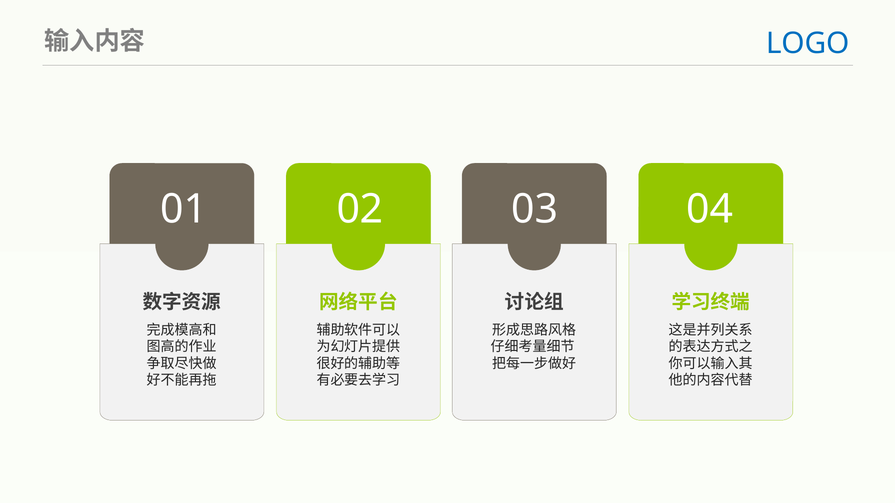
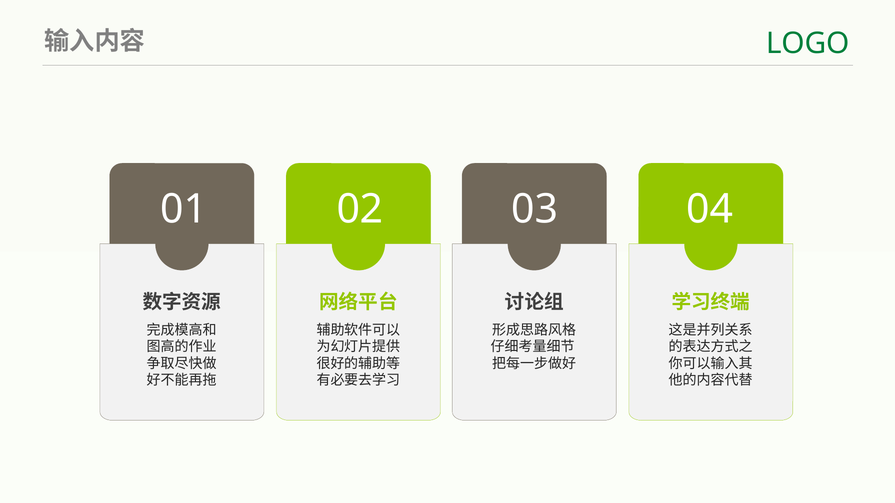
LOGO colour: blue -> green
